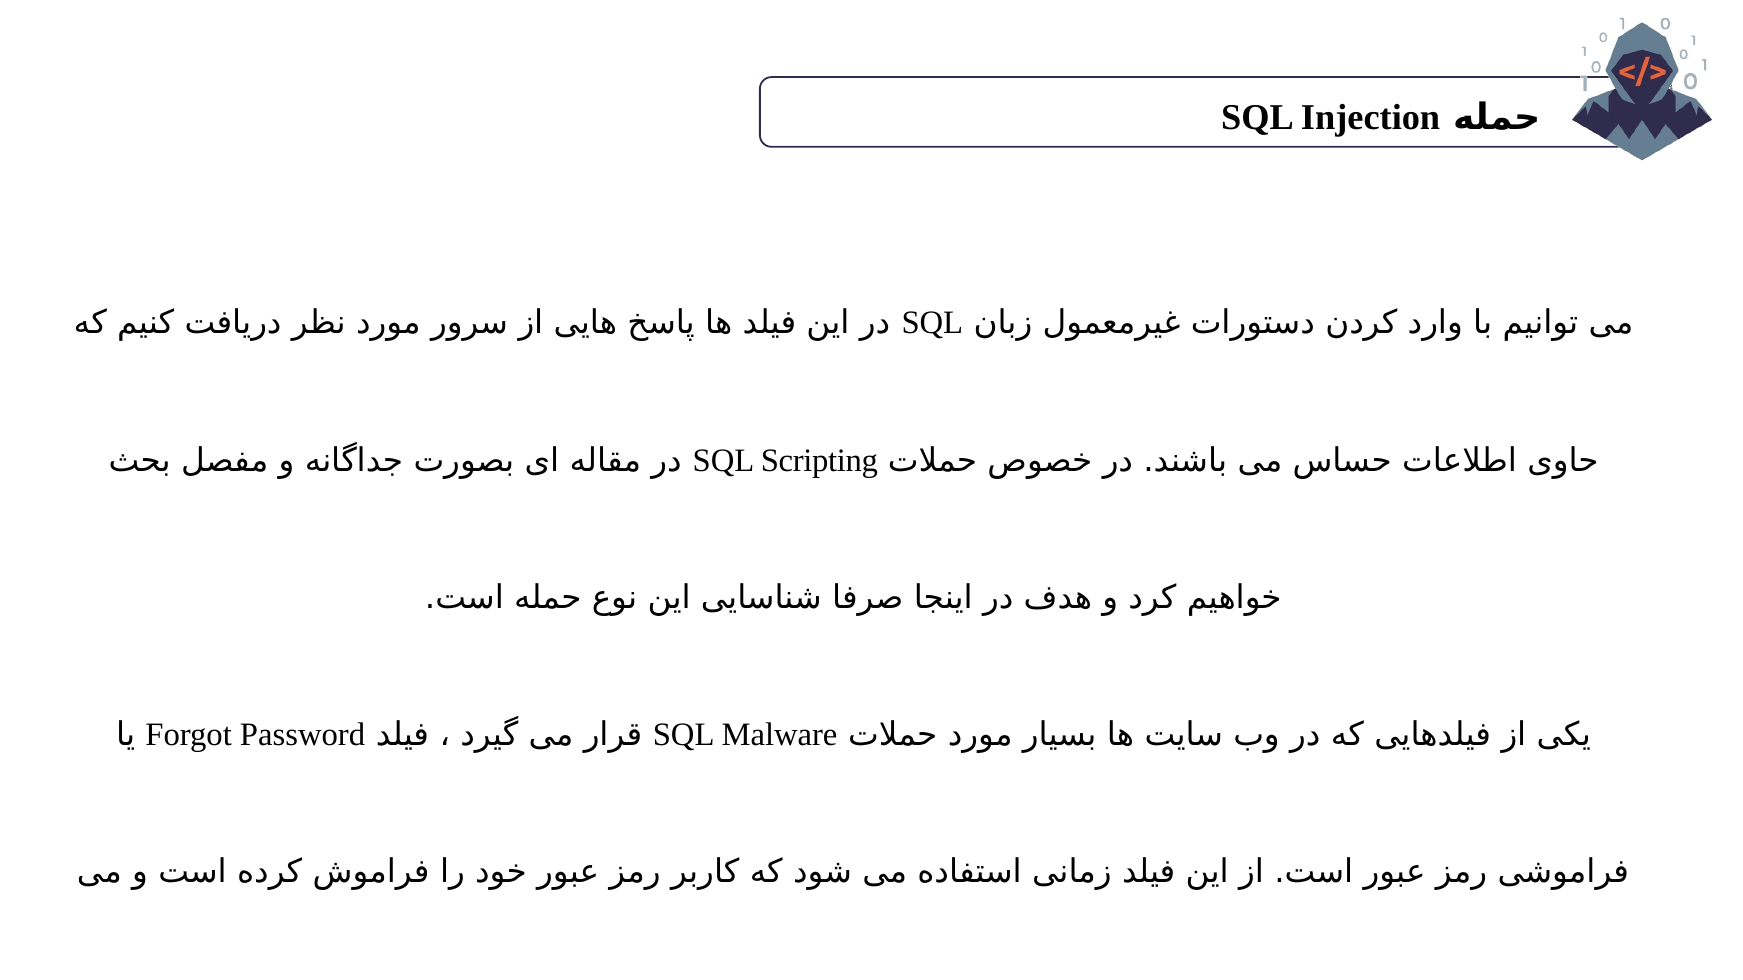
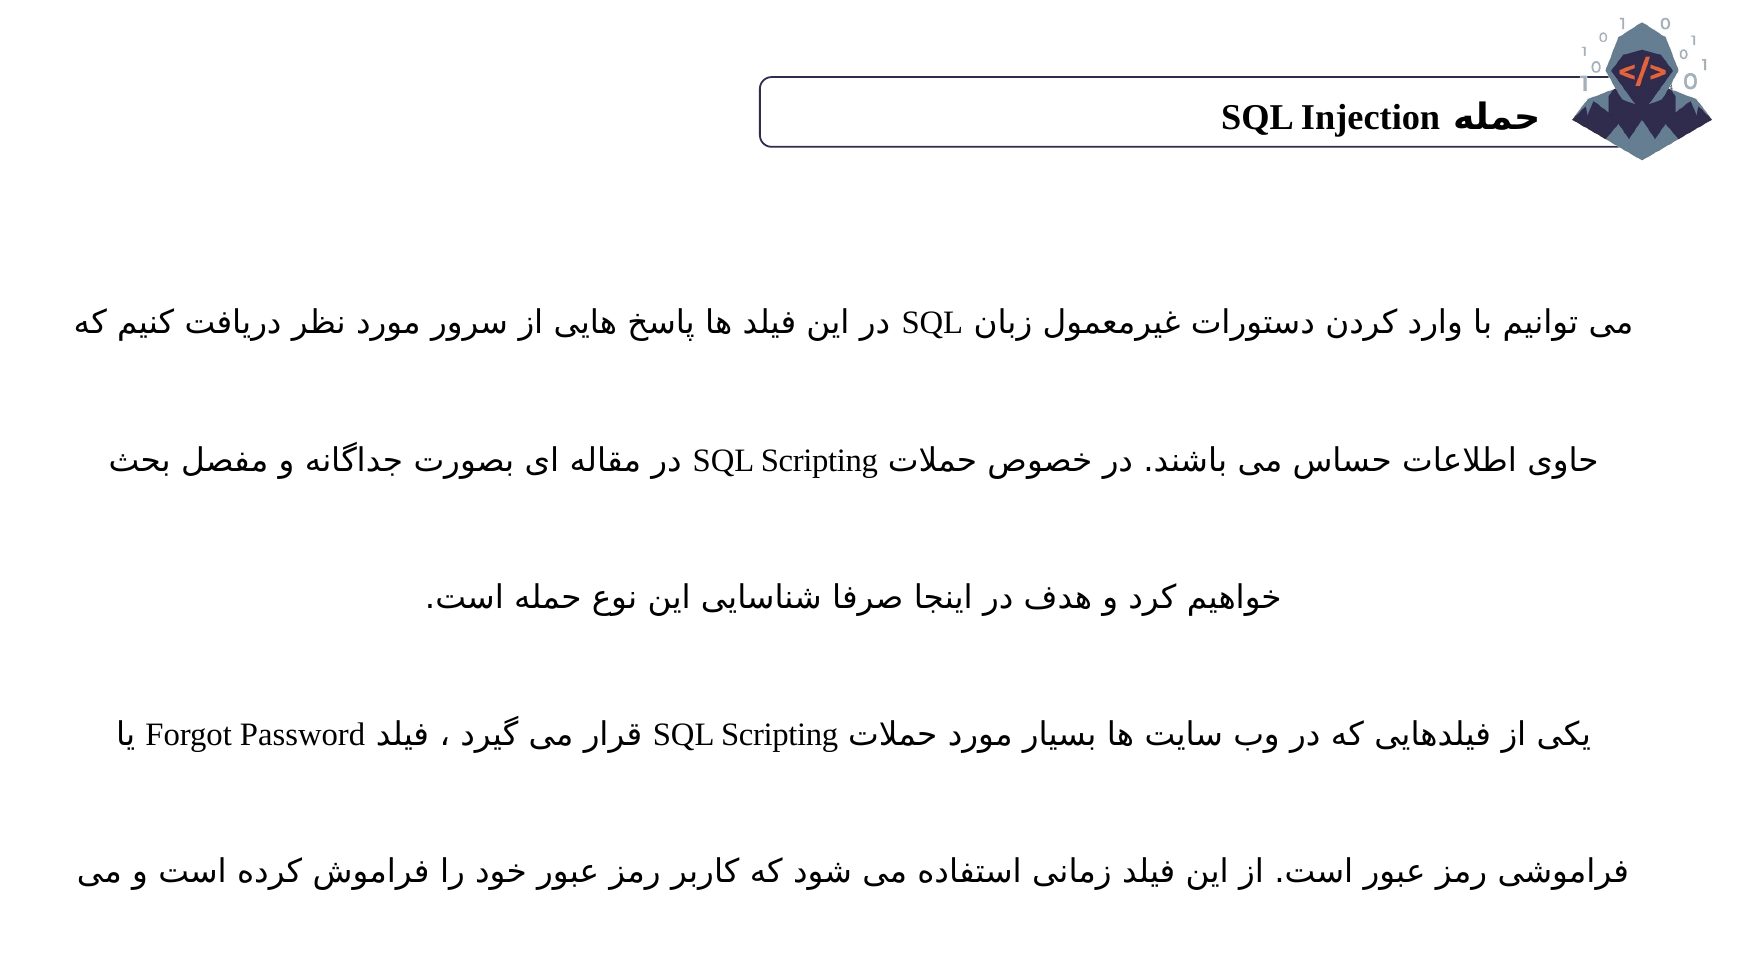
Malware at (779, 735): Malware -> Scripting
